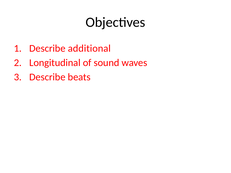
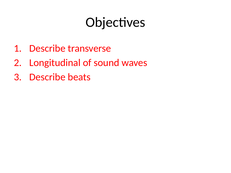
additional: additional -> transverse
